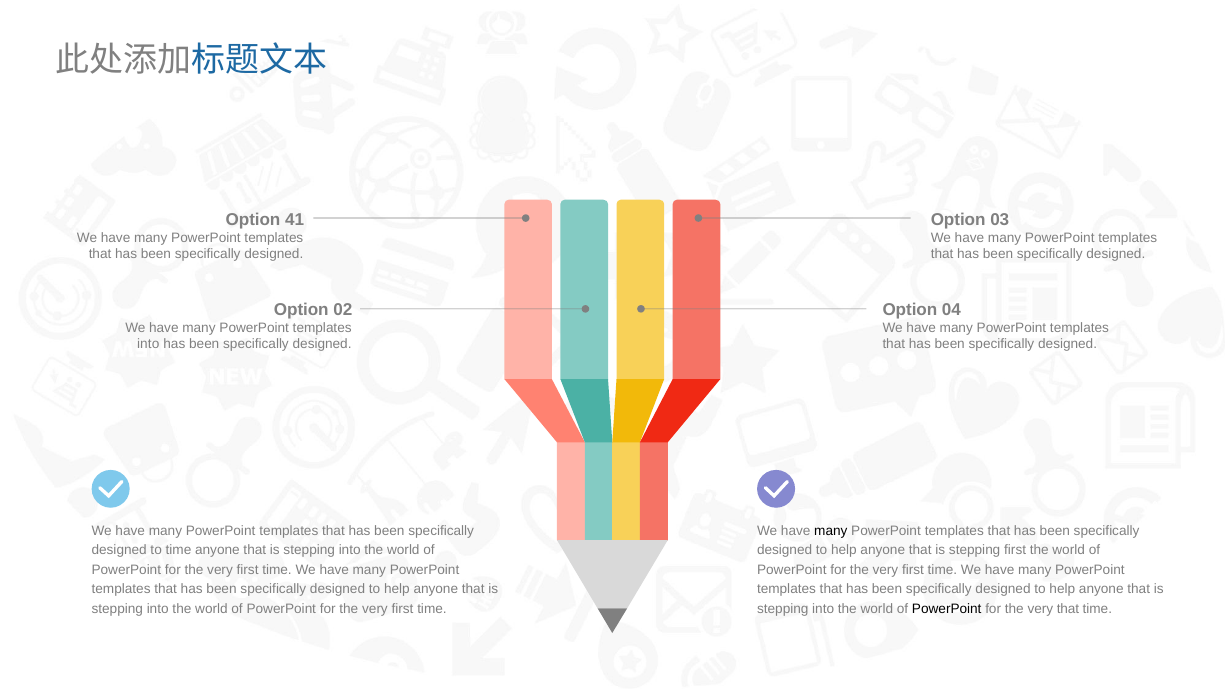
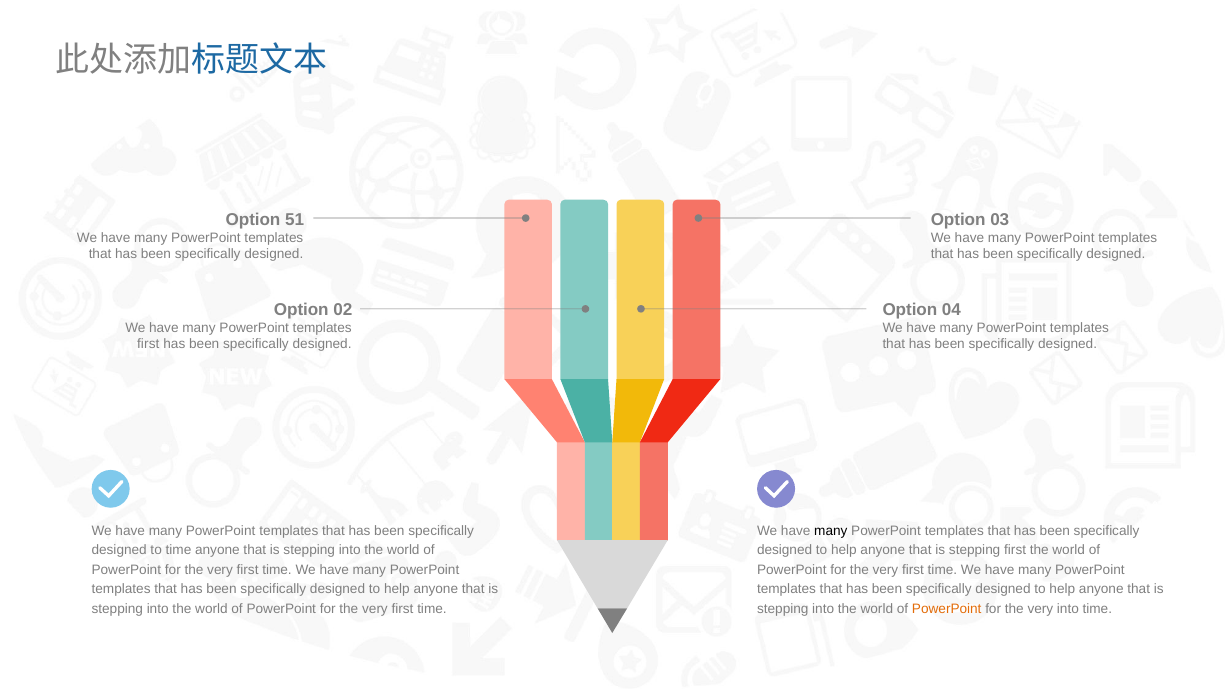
41: 41 -> 51
into at (148, 344): into -> first
PowerPoint at (947, 609) colour: black -> orange
very that: that -> into
